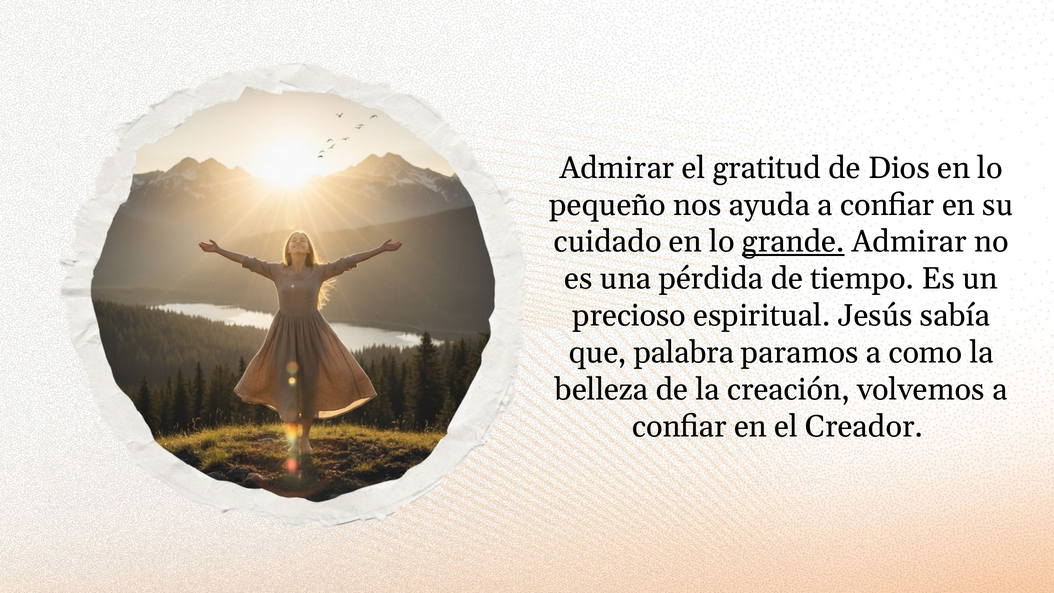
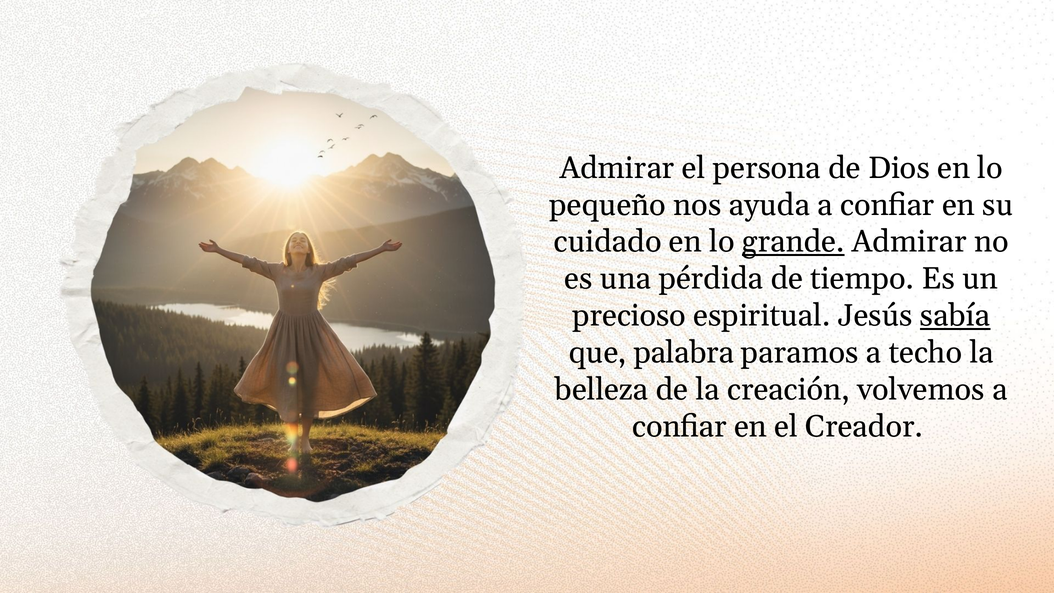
gratitud: gratitud -> persona
sabía underline: none -> present
como: como -> techo
